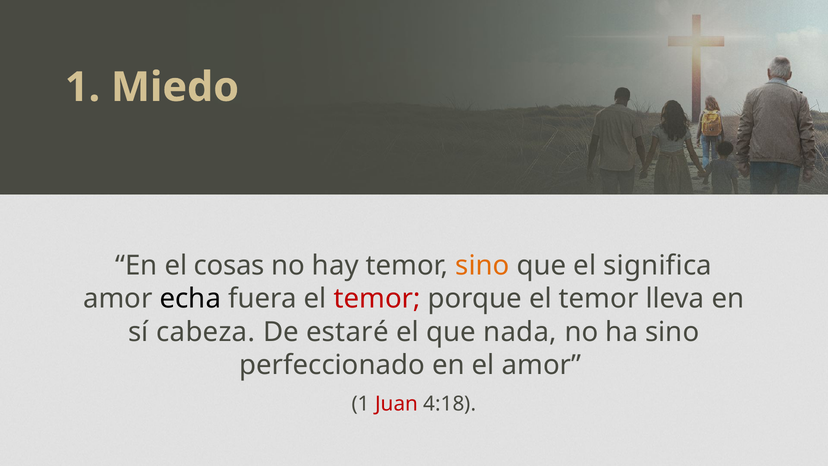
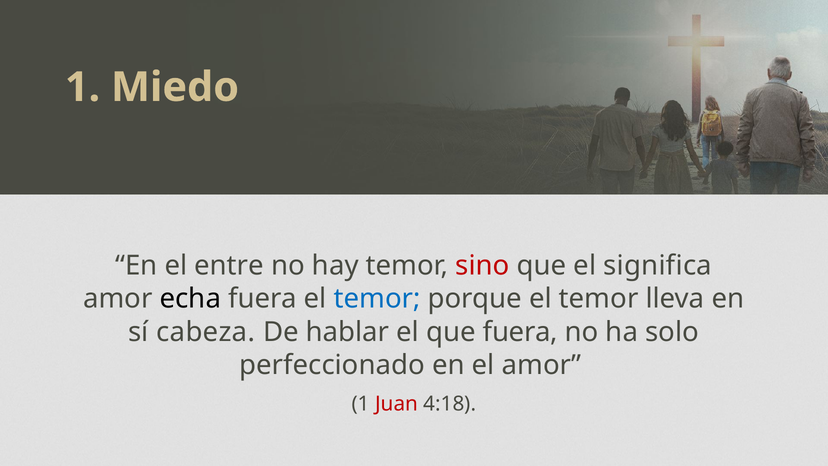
cosas: cosas -> entre
sino at (482, 265) colour: orange -> red
temor at (377, 299) colour: red -> blue
estaré: estaré -> hablar
que nada: nada -> fuera
ha sino: sino -> solo
